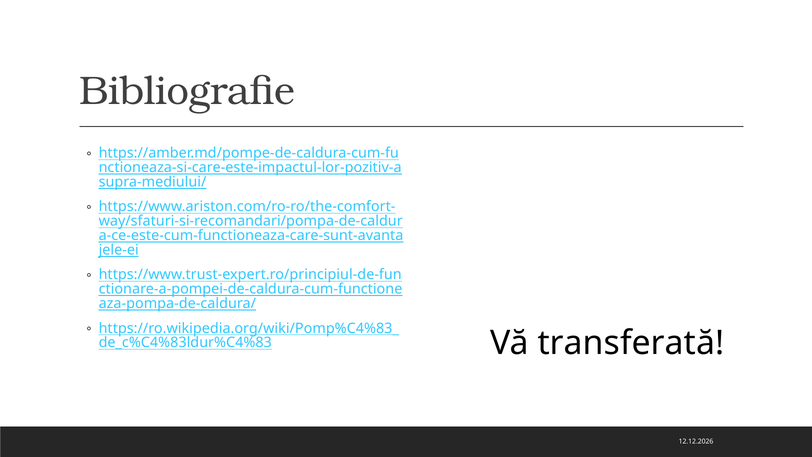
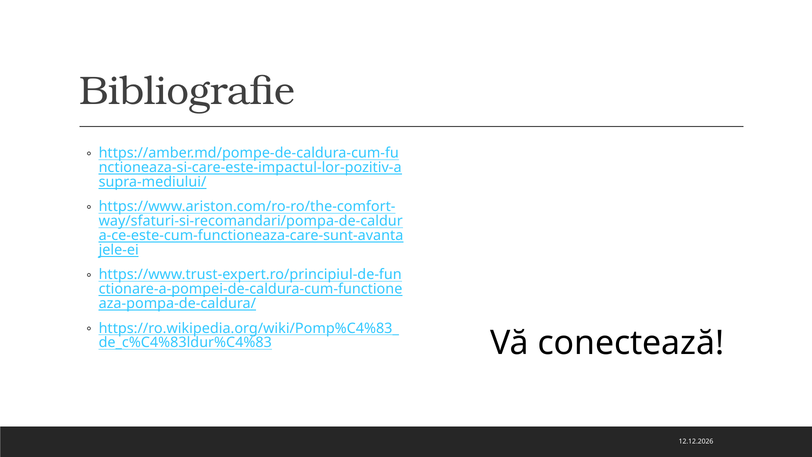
transferată: transferată -> conectează
